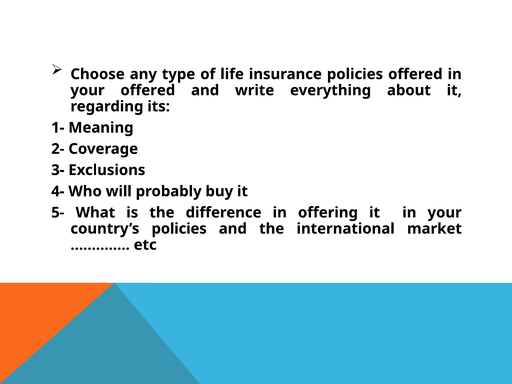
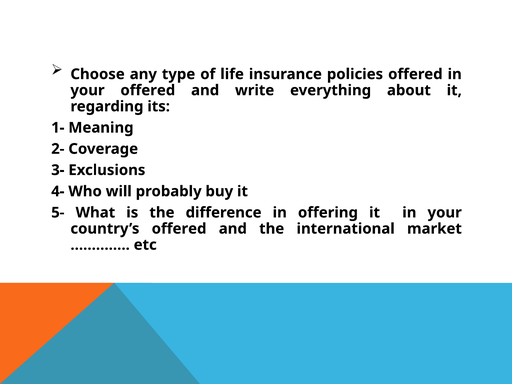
country’s policies: policies -> offered
